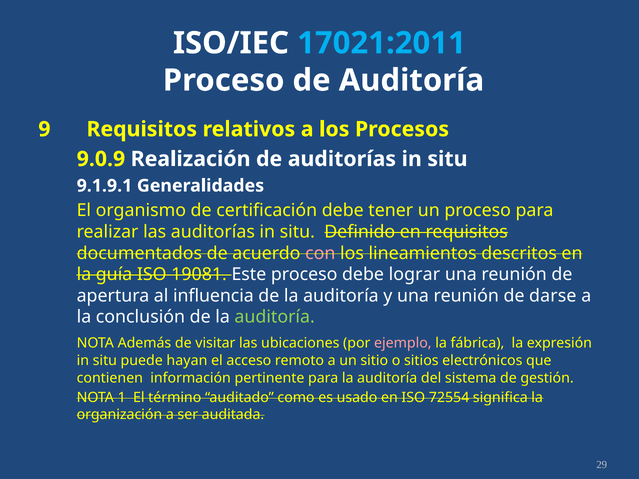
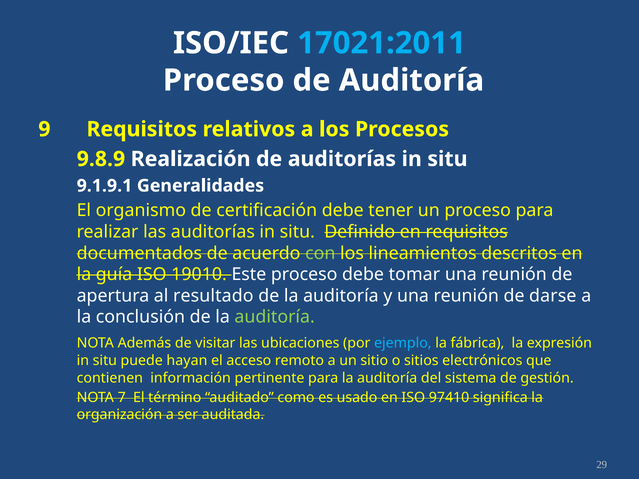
9.0.9: 9.0.9 -> 9.8.9
con colour: pink -> light green
19081: 19081 -> 19010
lograr: lograr -> tomar
influencia: influencia -> resultado
ejemplo colour: pink -> light blue
1: 1 -> 7
72554: 72554 -> 97410
